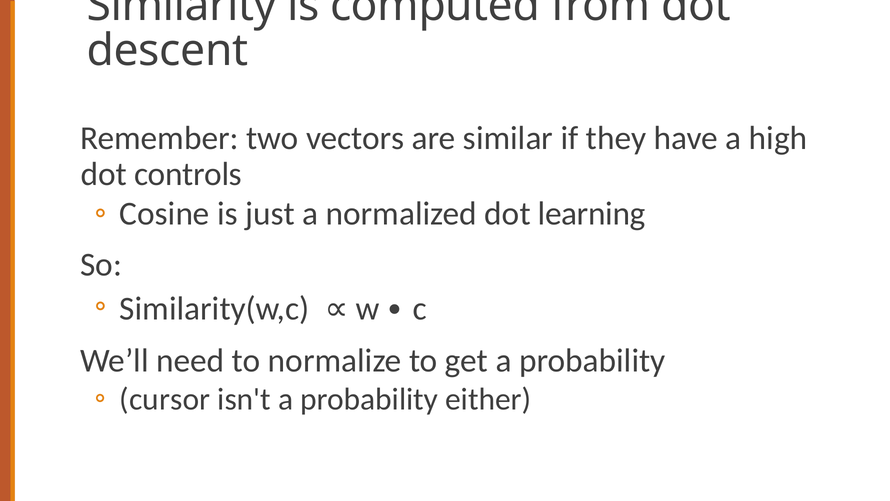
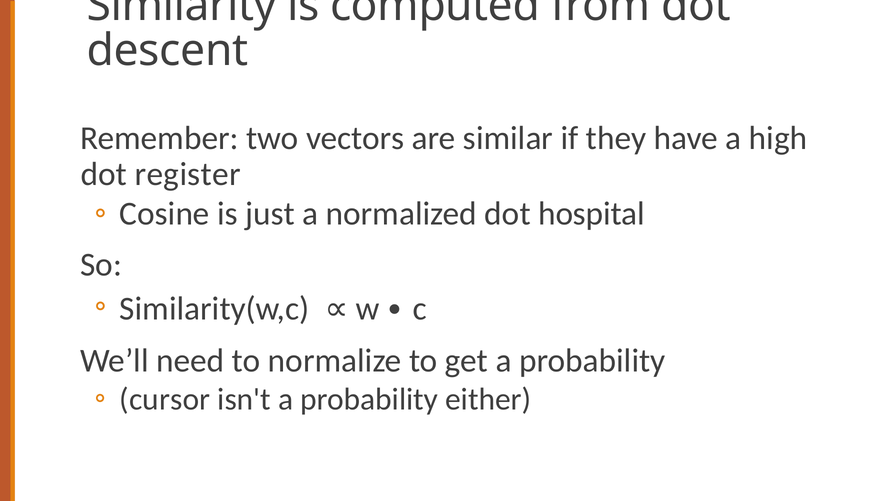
controls: controls -> register
learning: learning -> hospital
